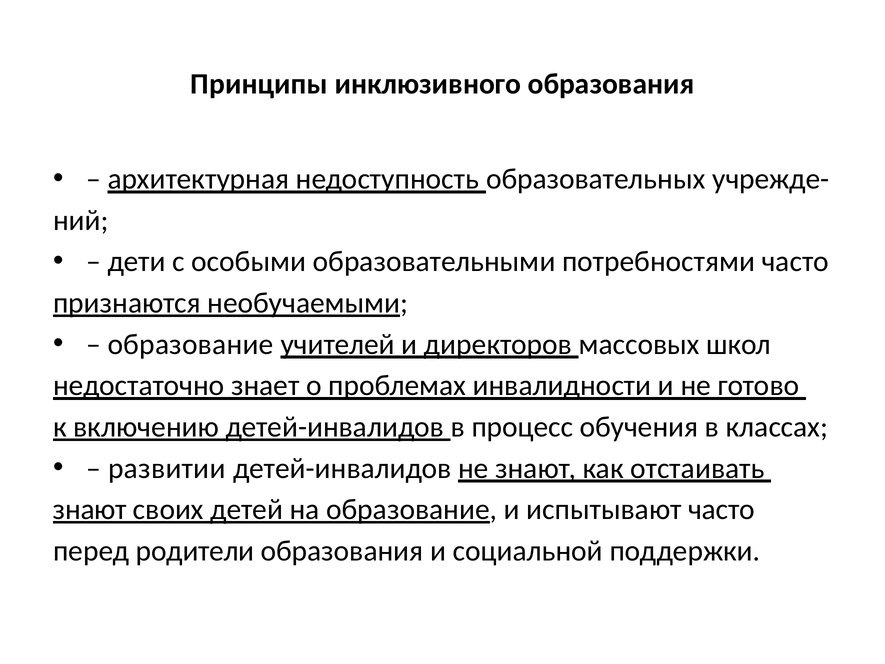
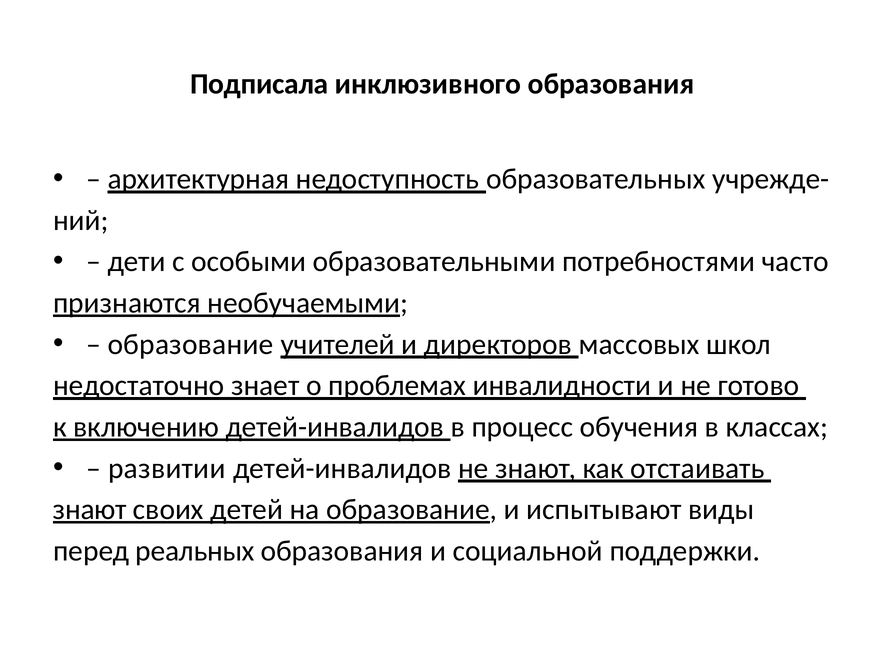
Принципы: Принципы -> Подписала
испытывают часто: часто -> виды
родители: родители -> реальных
